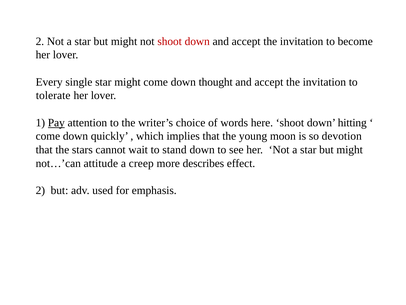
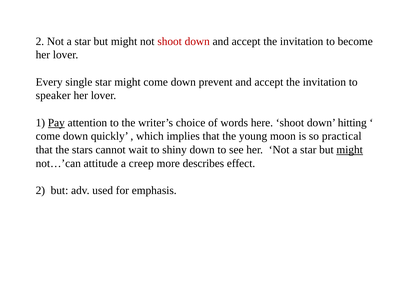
thought: thought -> prevent
tolerate: tolerate -> speaker
devotion: devotion -> practical
stand: stand -> shiny
might at (350, 150) underline: none -> present
